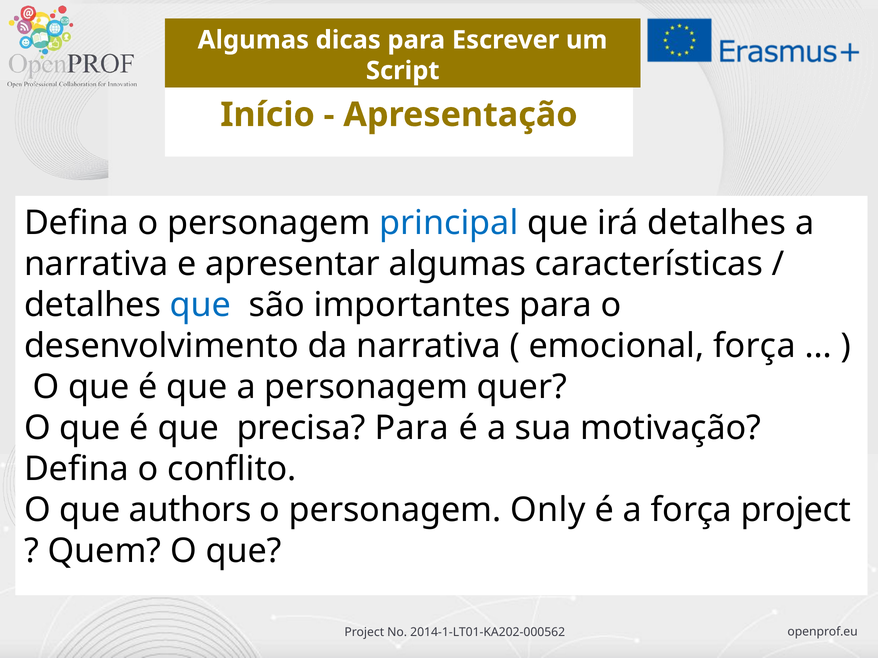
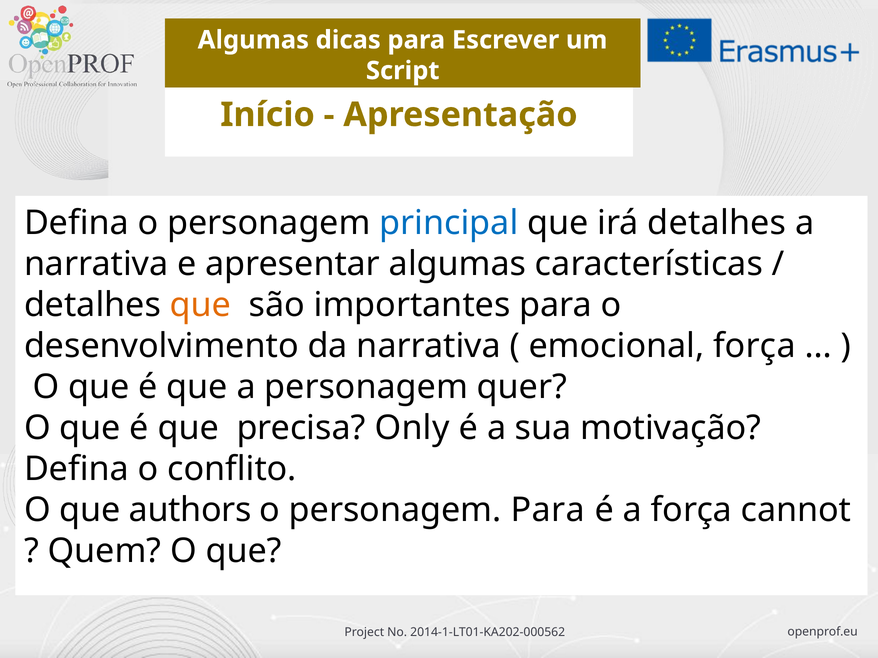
que at (201, 305) colour: blue -> orange
precisa Para: Para -> Only
personagem Only: Only -> Para
força project: project -> cannot
